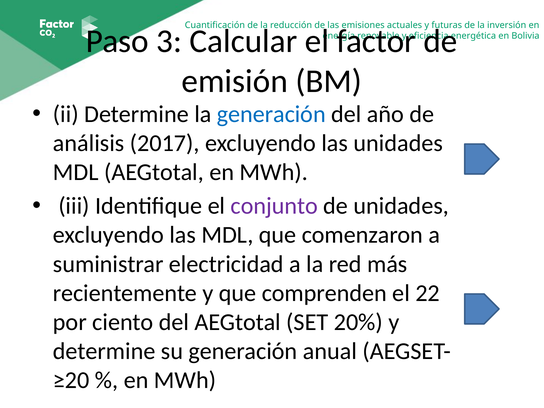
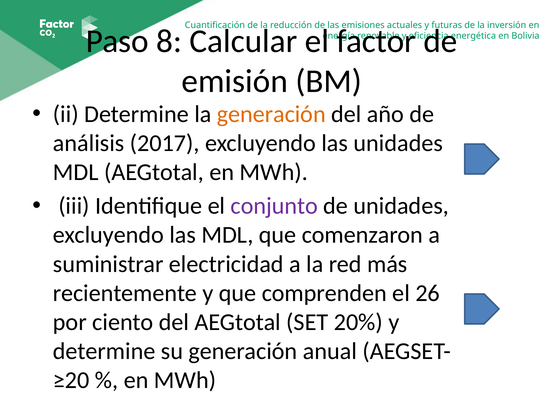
3: 3 -> 8
generación at (271, 114) colour: blue -> orange
22: 22 -> 26
